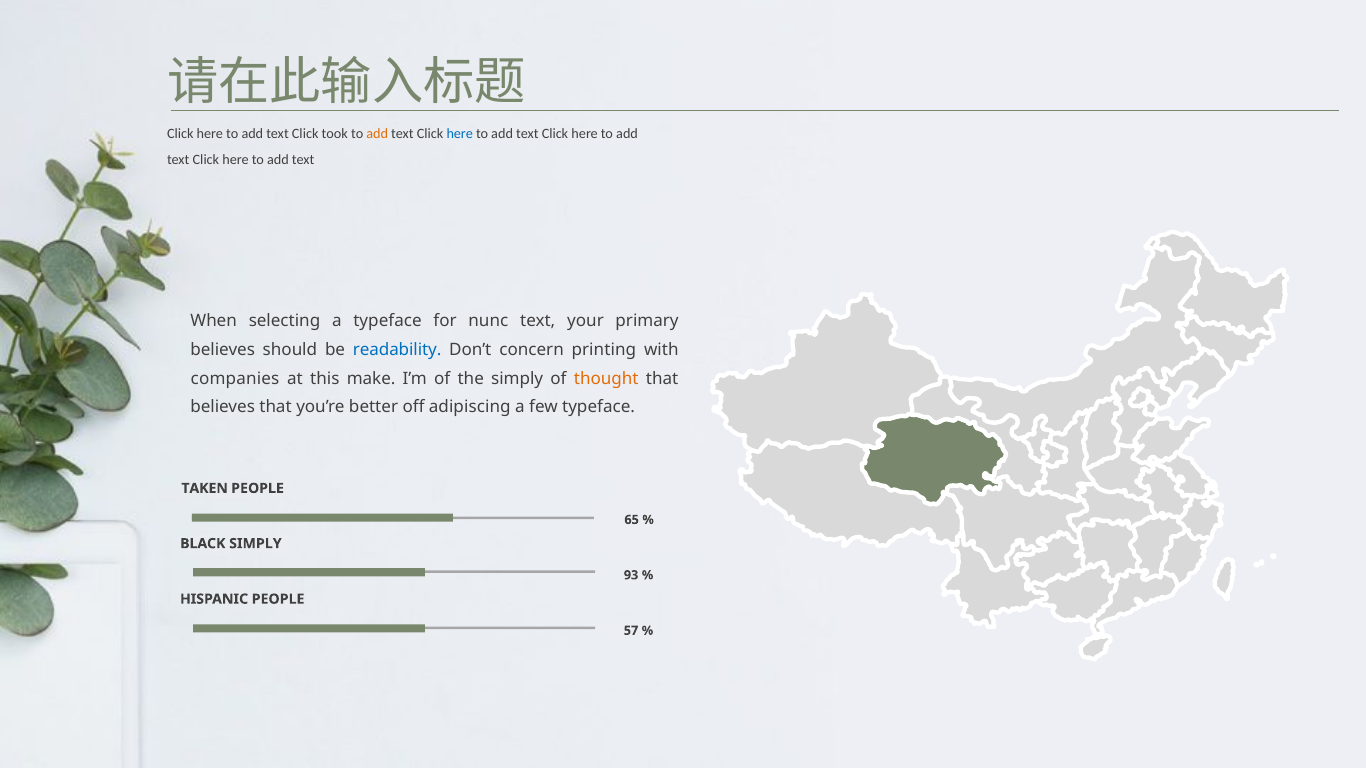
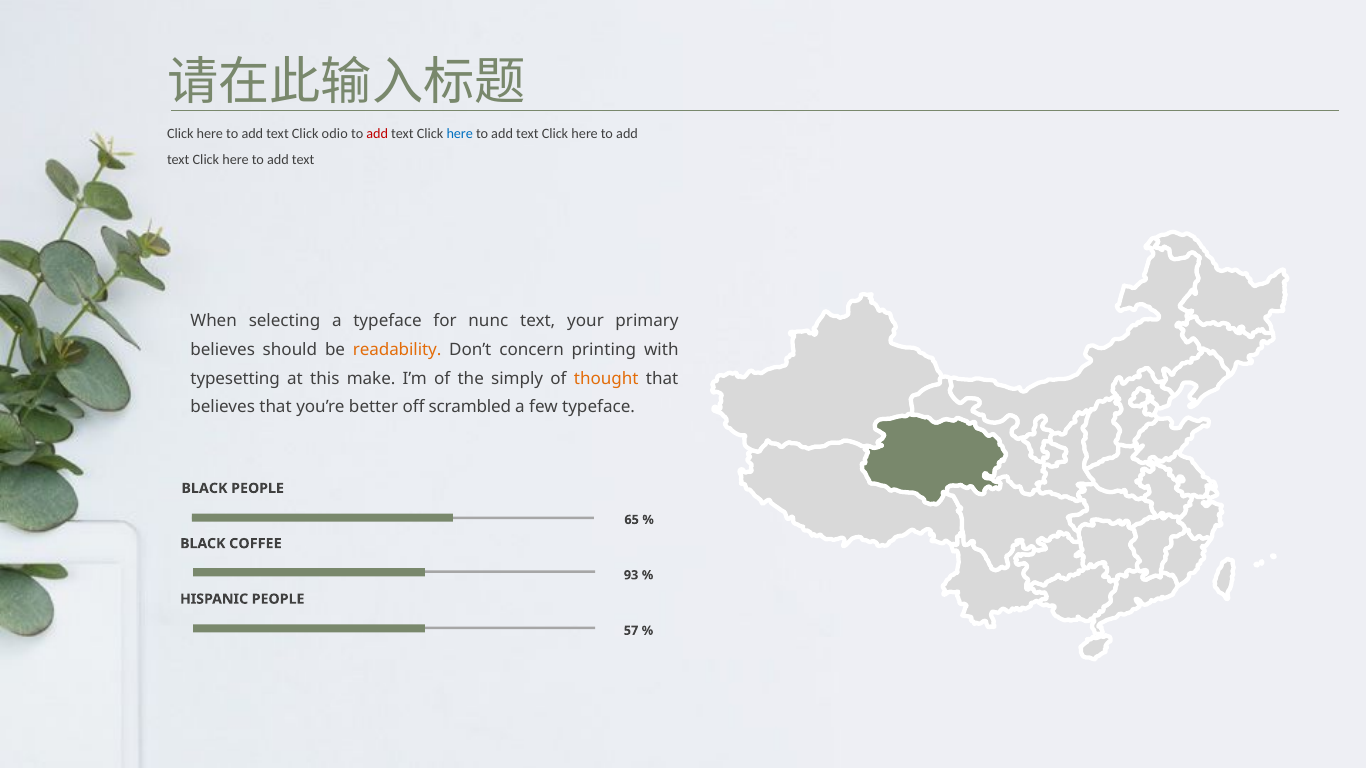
took: took -> odio
add at (377, 134) colour: orange -> red
readability colour: blue -> orange
companies: companies -> typesetting
adipiscing: adipiscing -> scrambled
TAKEN at (205, 489): TAKEN -> BLACK
BLACK SIMPLY: SIMPLY -> COFFEE
